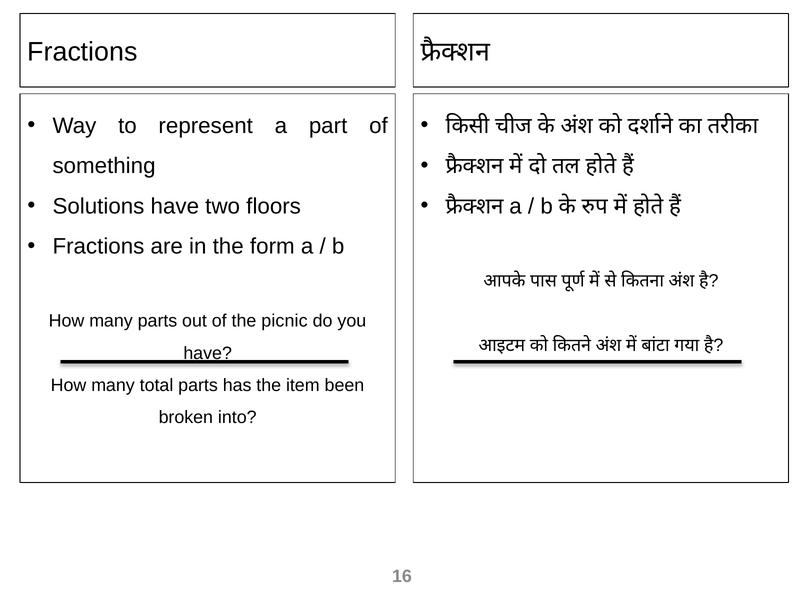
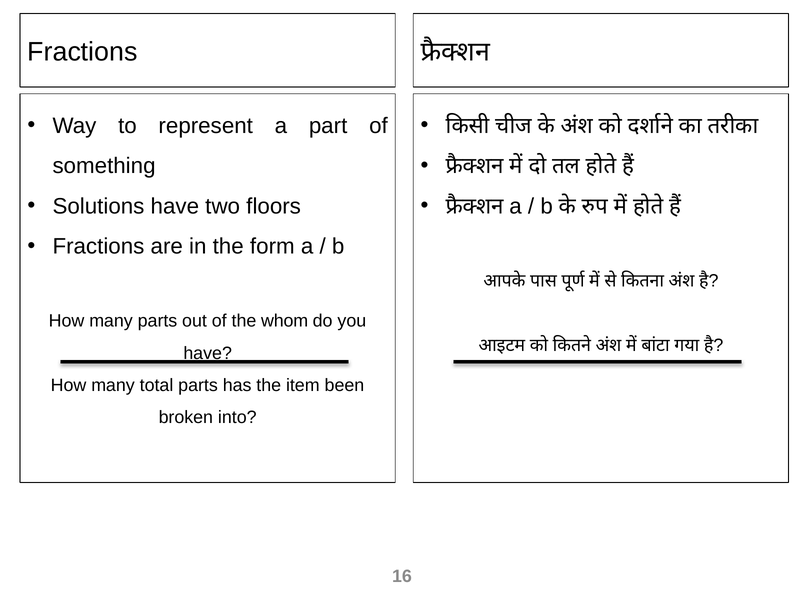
picnic: picnic -> whom
